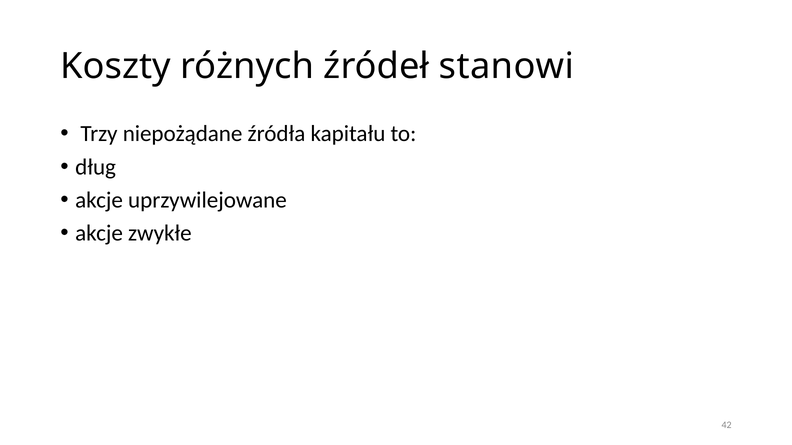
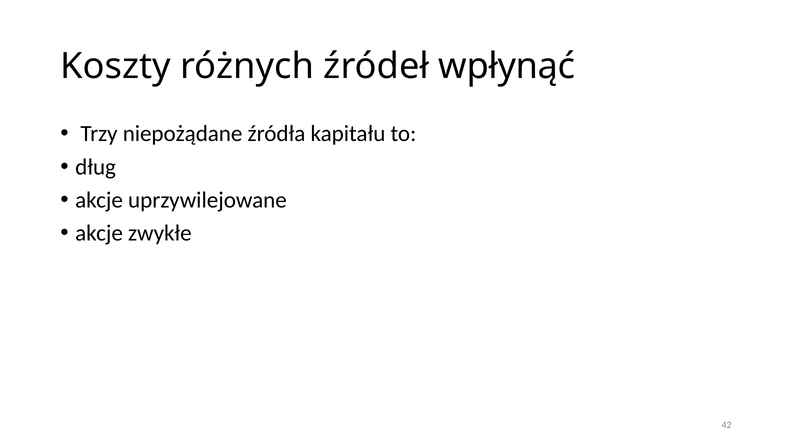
stanowi: stanowi -> wpłynąć
